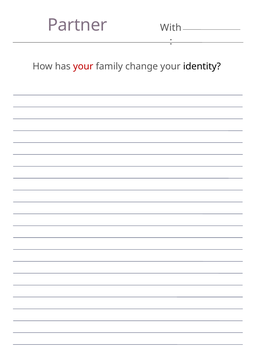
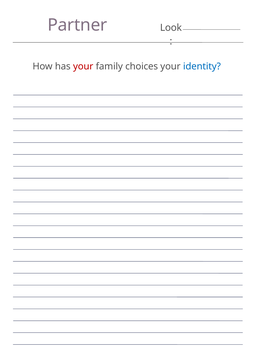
With: With -> Look
change: change -> choices
identity colour: black -> blue
